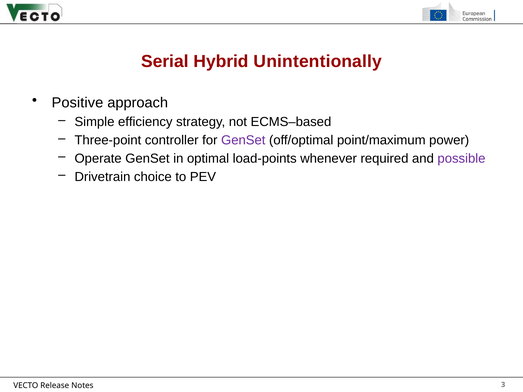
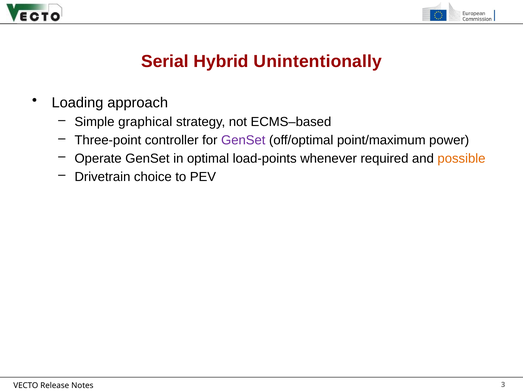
Positive: Positive -> Loading
efficiency: efficiency -> graphical
possible colour: purple -> orange
